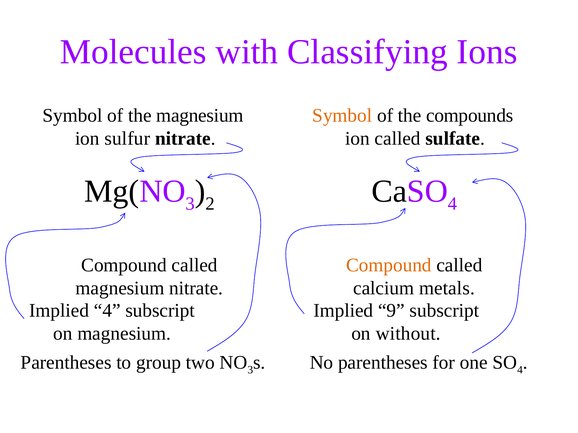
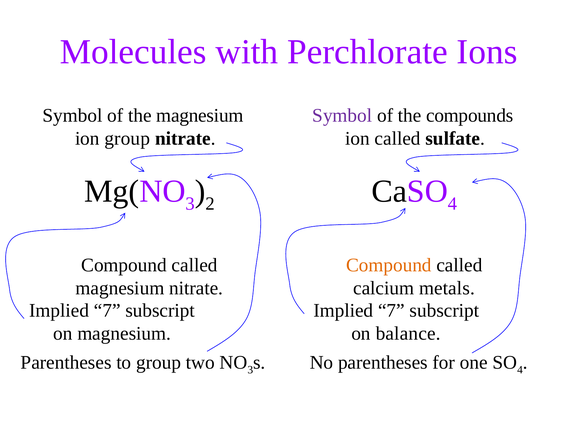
Classifying: Classifying -> Perchlorate
Symbol at (342, 116) colour: orange -> purple
ion sulfur: sulfur -> group
4 at (107, 311): 4 -> 7
9 at (391, 311): 9 -> 7
without: without -> balance
